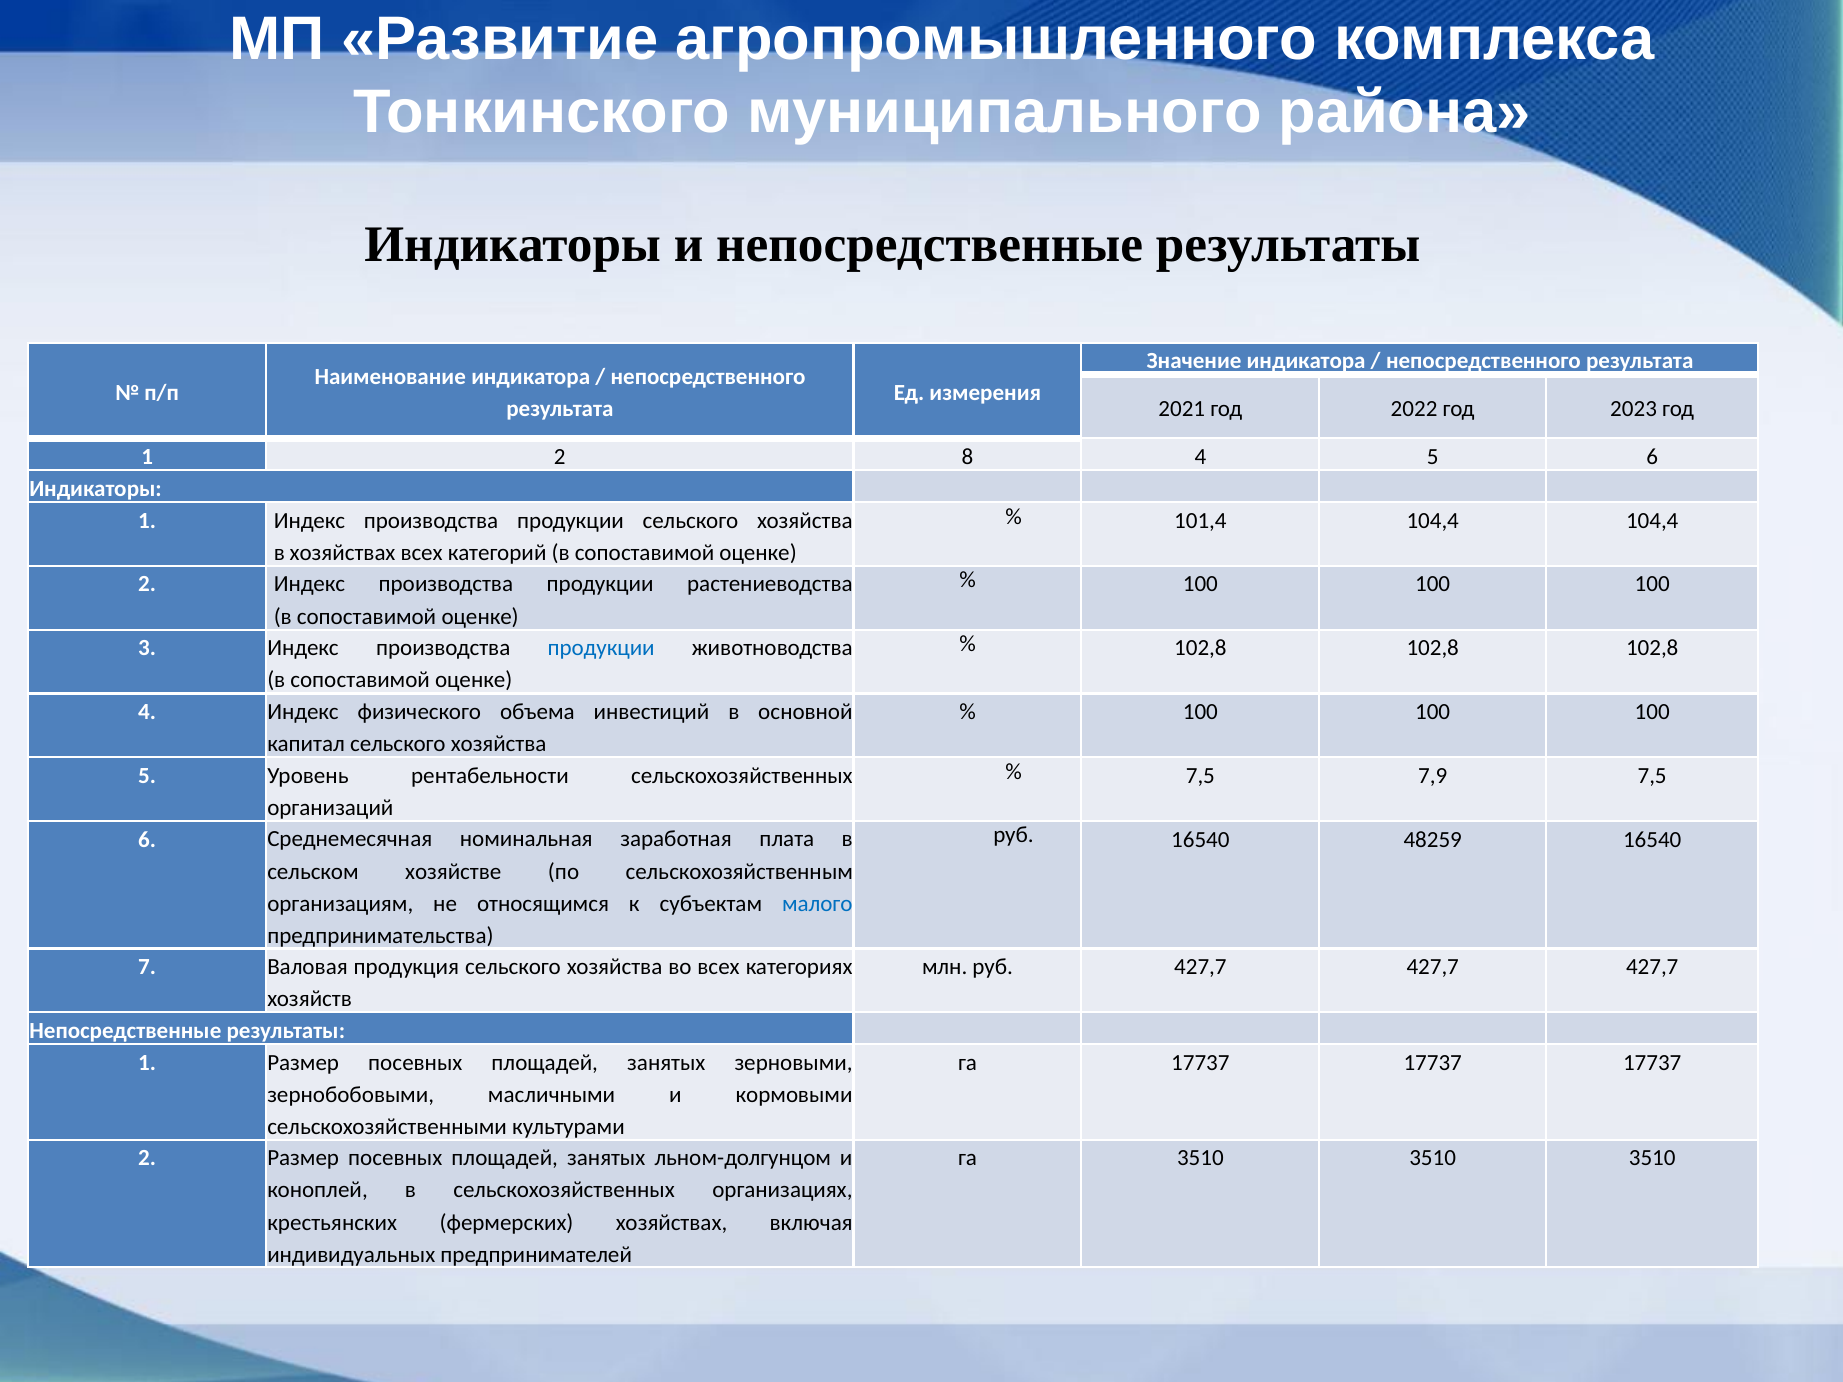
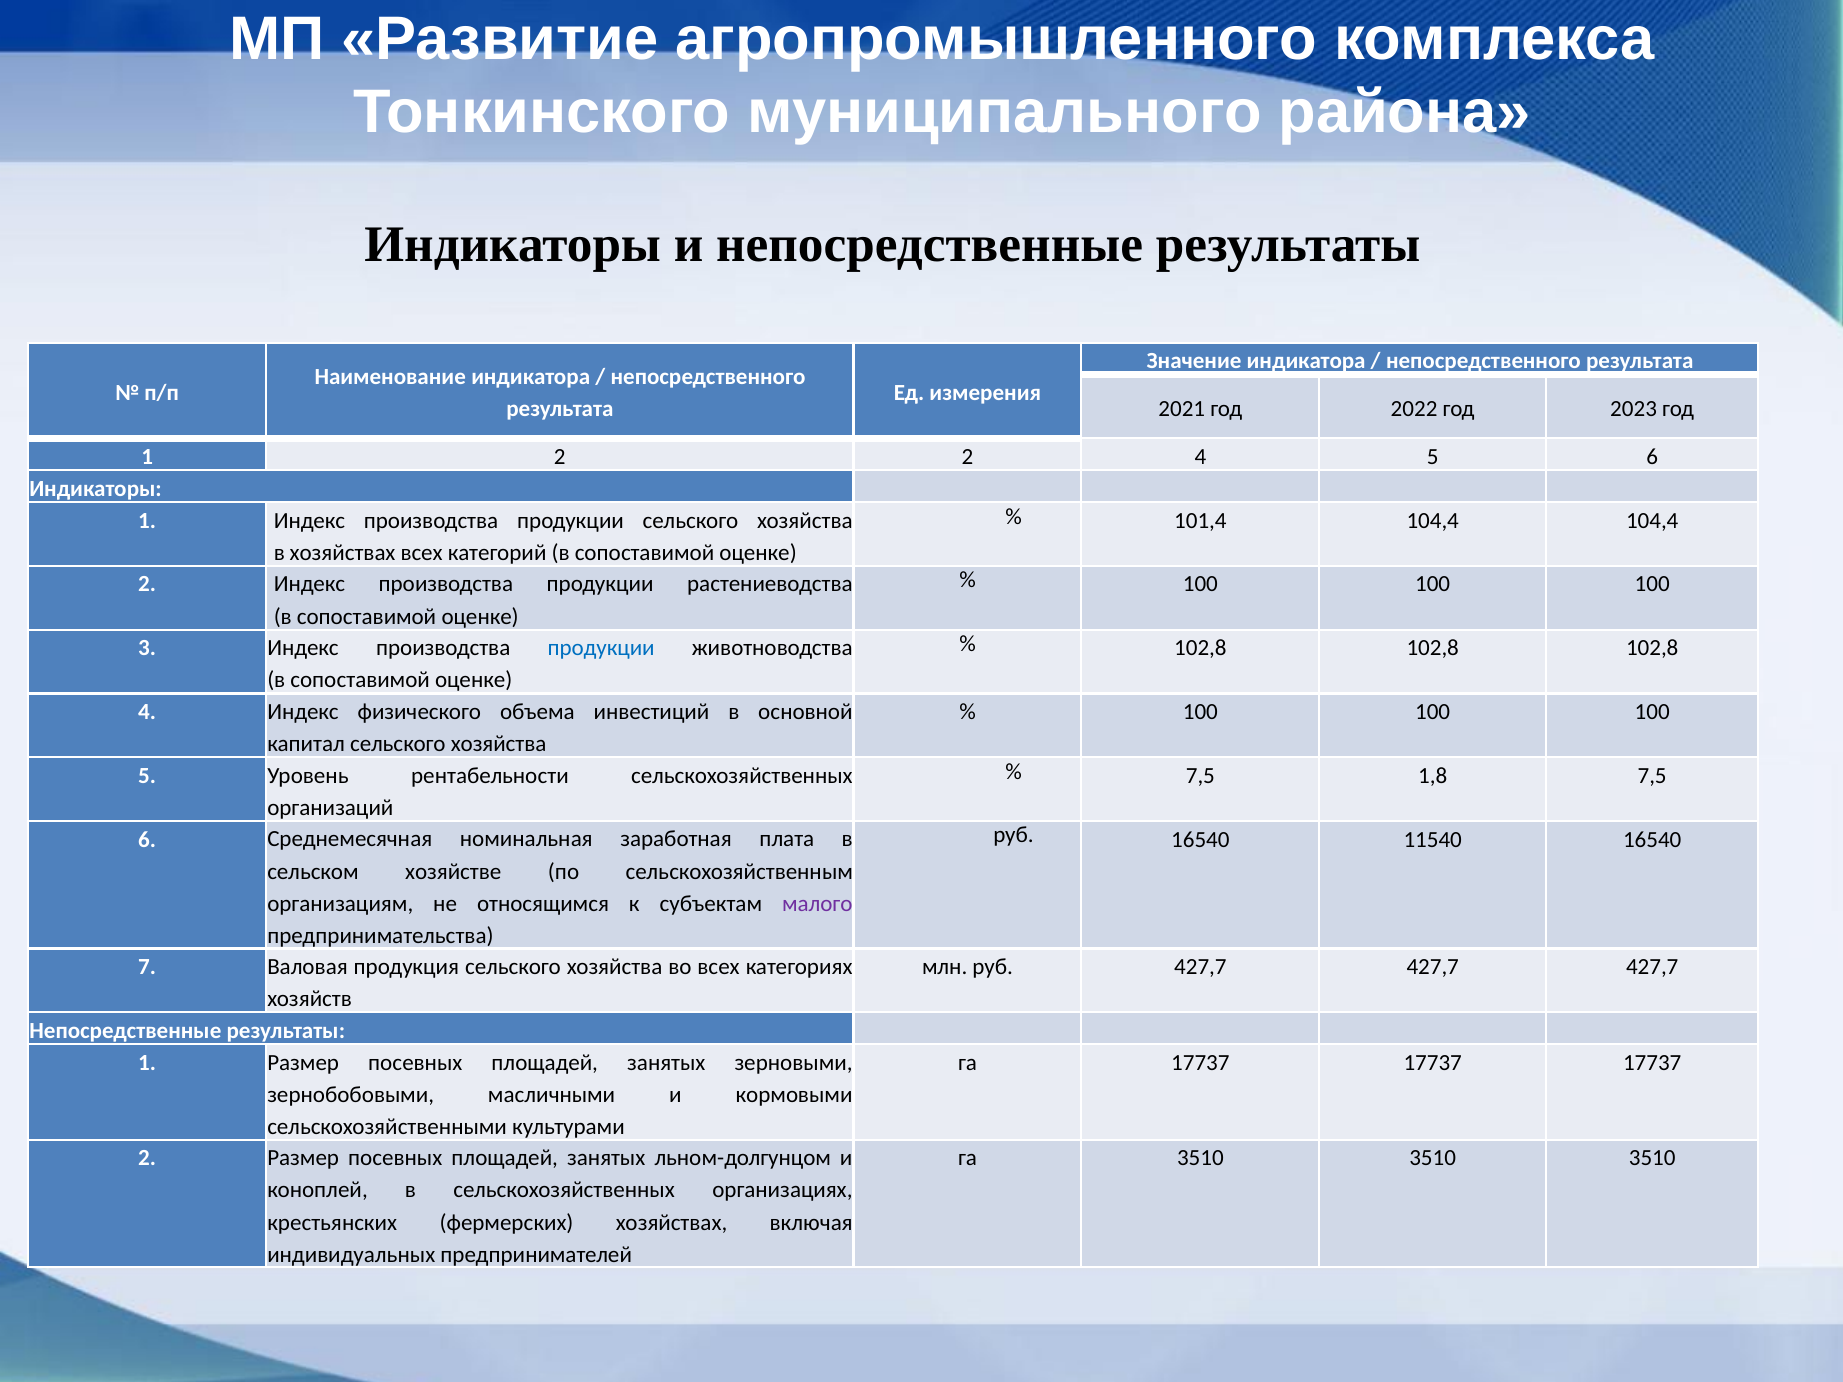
2 8: 8 -> 2
7,9: 7,9 -> 1,8
48259: 48259 -> 11540
малого colour: blue -> purple
